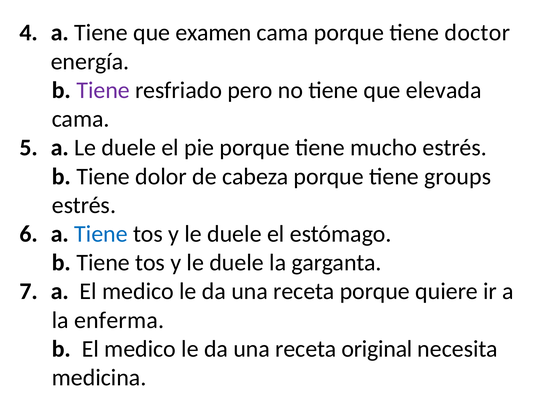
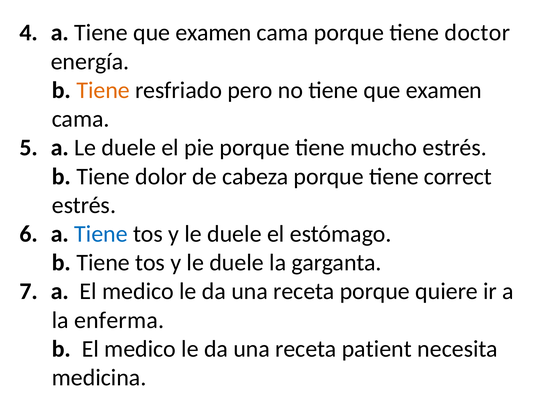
Tiene at (103, 90) colour: purple -> orange
no tiene que elevada: elevada -> examen
groups: groups -> correct
original: original -> patient
